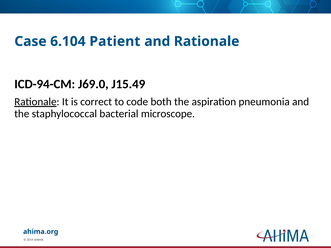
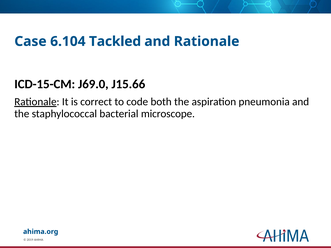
Patient: Patient -> Tackled
ICD-94-CM: ICD-94-CM -> ICD-15-CM
J15.49: J15.49 -> J15.66
